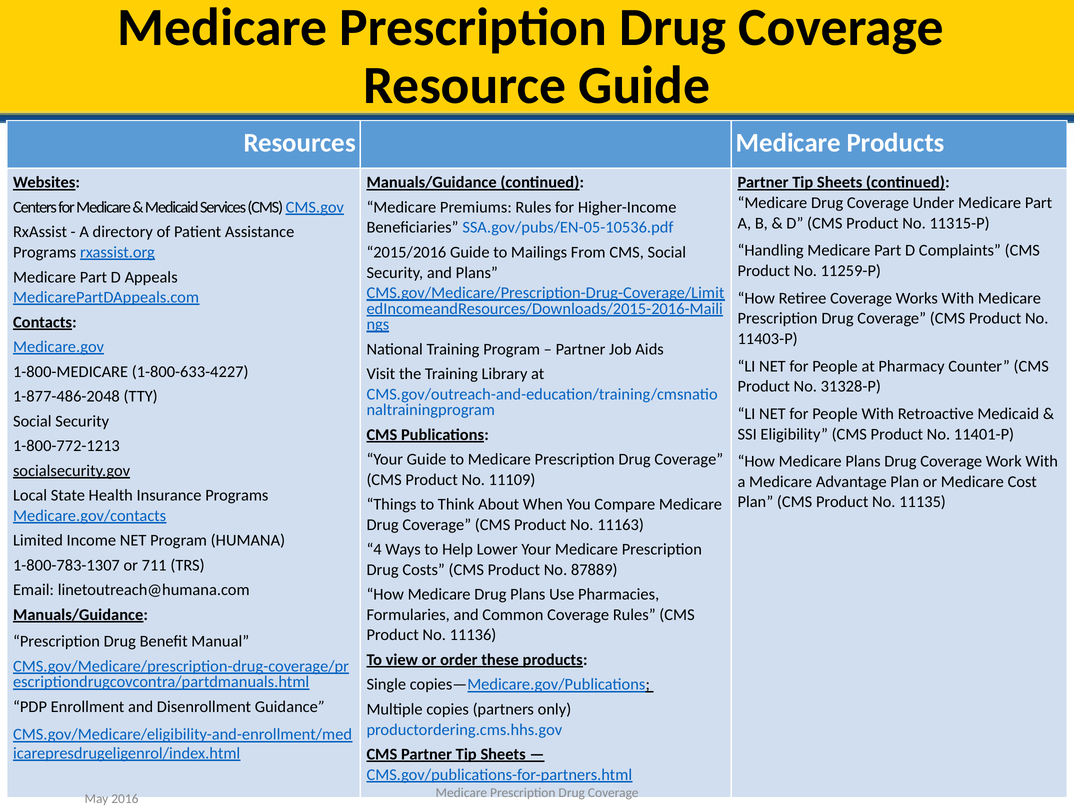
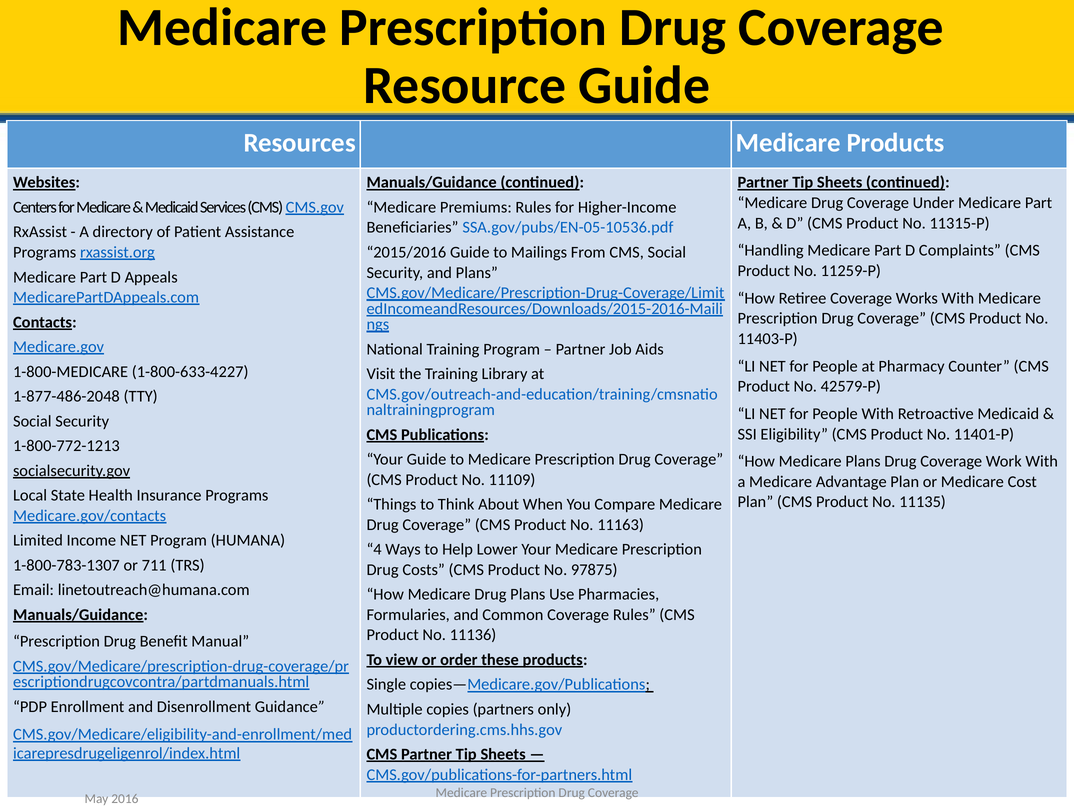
31328-P: 31328-P -> 42579-P
87889: 87889 -> 97875
